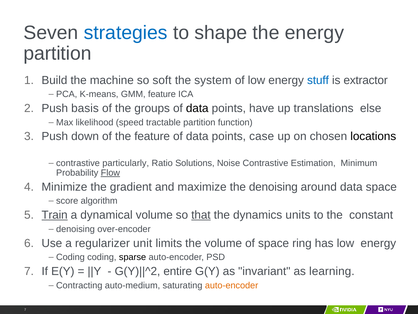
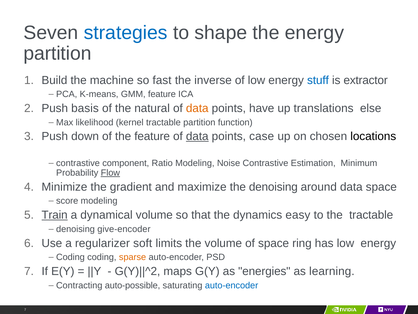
soft: soft -> fast
system: system -> inverse
groups: groups -> natural
data at (197, 108) colour: black -> orange
speed: speed -> kernel
data at (197, 136) underline: none -> present
particularly: particularly -> component
Ratio Solutions: Solutions -> Modeling
score algorithm: algorithm -> modeling
that underline: present -> none
units: units -> easy
the constant: constant -> tractable
over-encoder: over-encoder -> give-encoder
unit: unit -> soft
sparse colour: black -> orange
entire: entire -> maps
invariant: invariant -> energies
auto-medium: auto-medium -> auto-possible
auto-encoder at (232, 285) colour: orange -> blue
